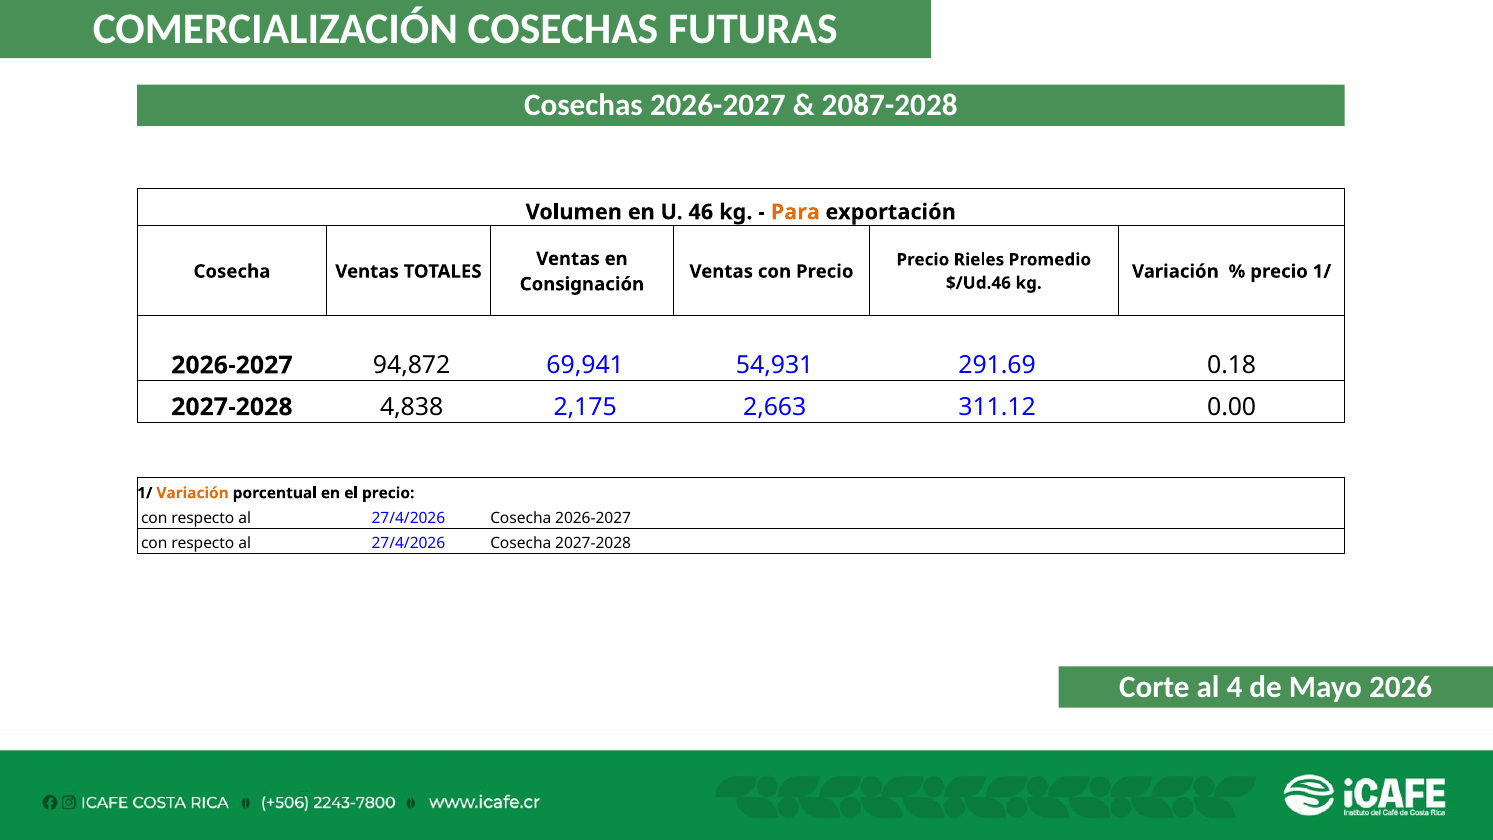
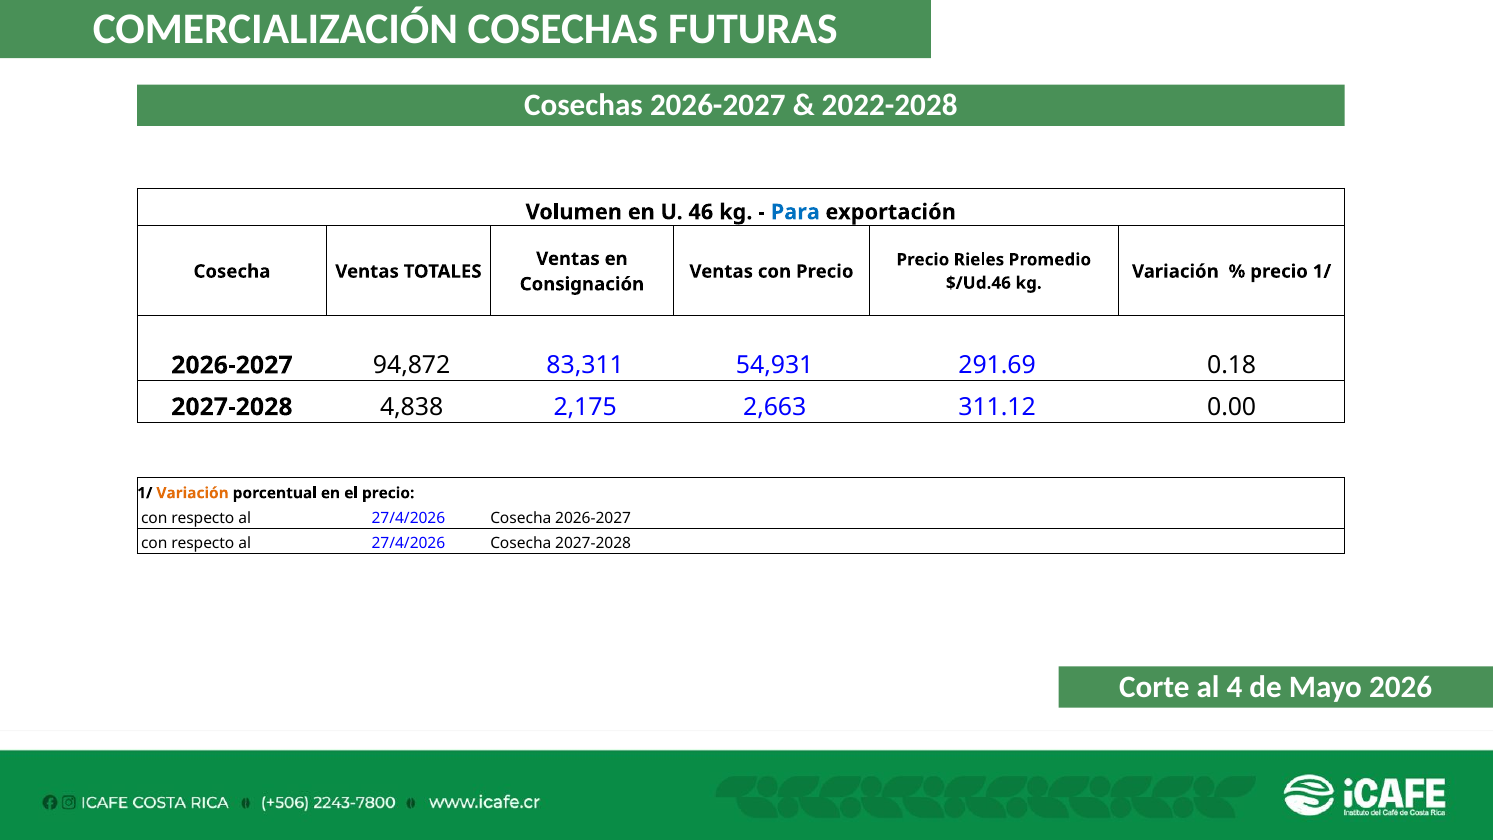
2087-2028: 2087-2028 -> 2022-2028
Para colour: orange -> blue
69,941: 69,941 -> 83,311
